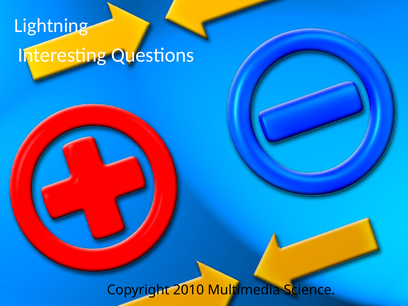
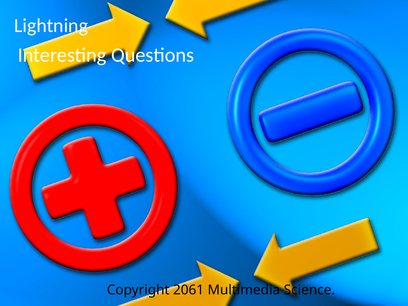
2010: 2010 -> 2061
